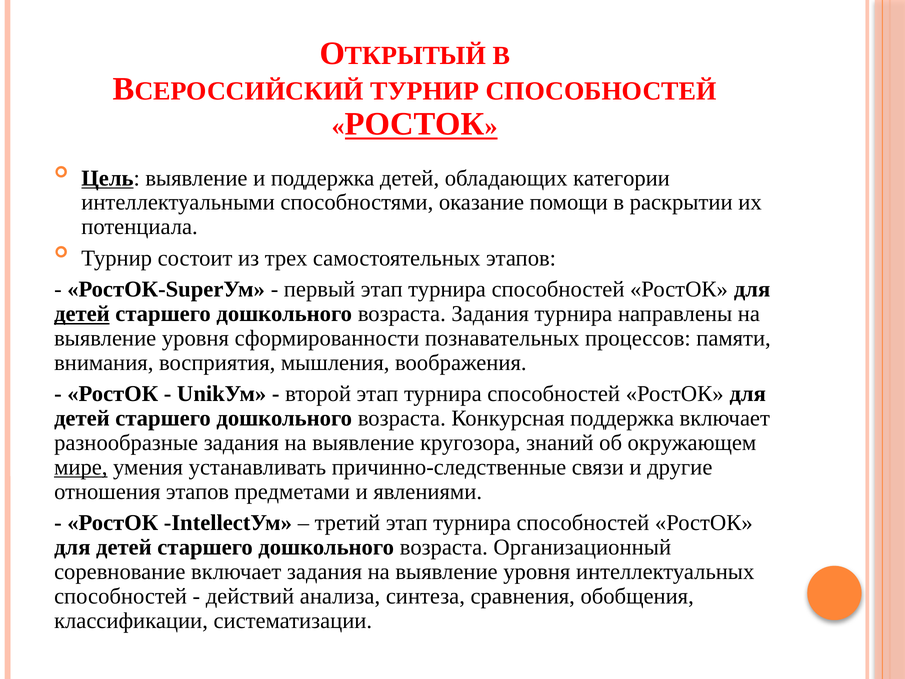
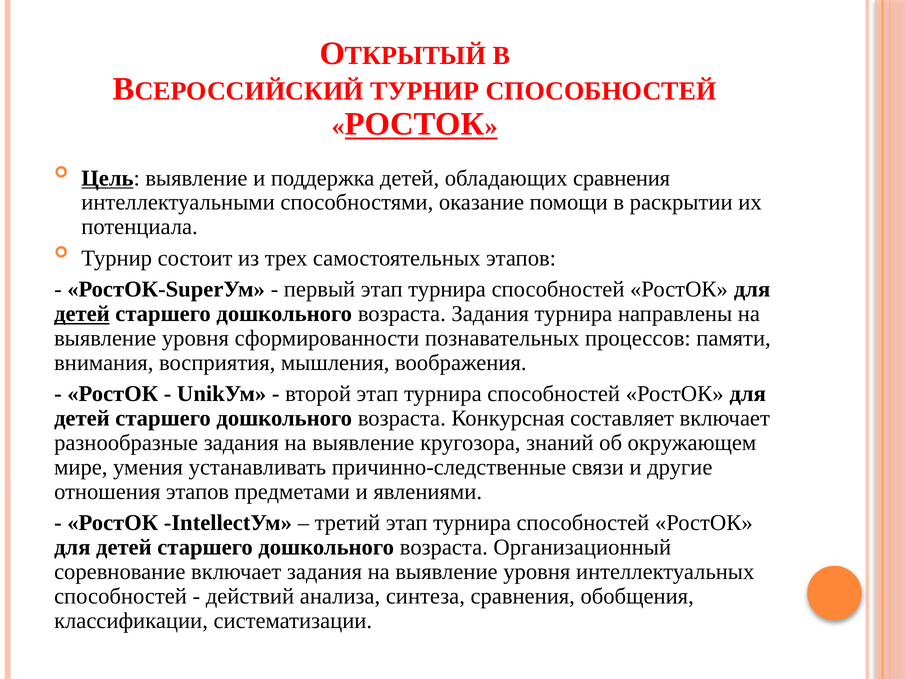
обладающих категории: категории -> сравнения
Конкурсная поддержка: поддержка -> составляет
мире underline: present -> none
